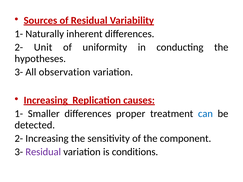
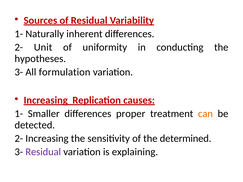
observation: observation -> formulation
can colour: blue -> orange
component: component -> determined
conditions: conditions -> explaining
